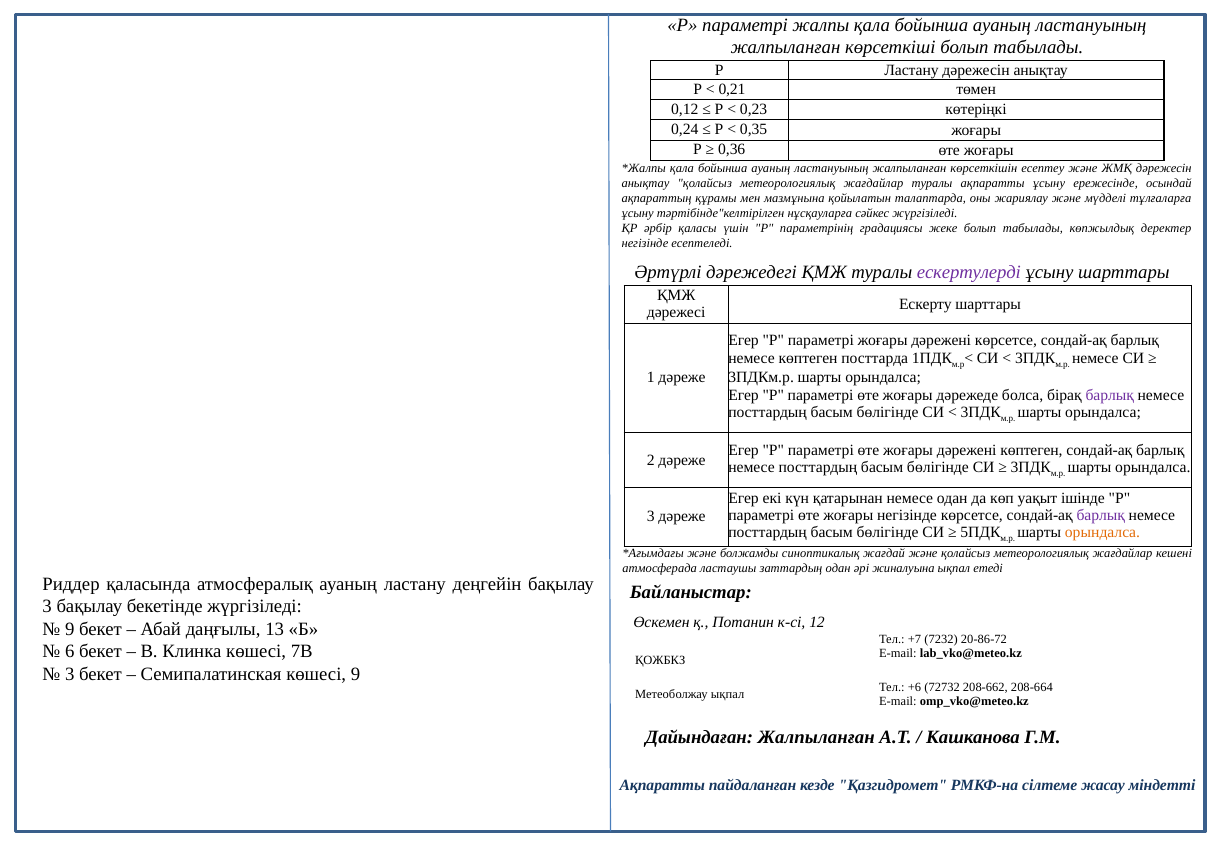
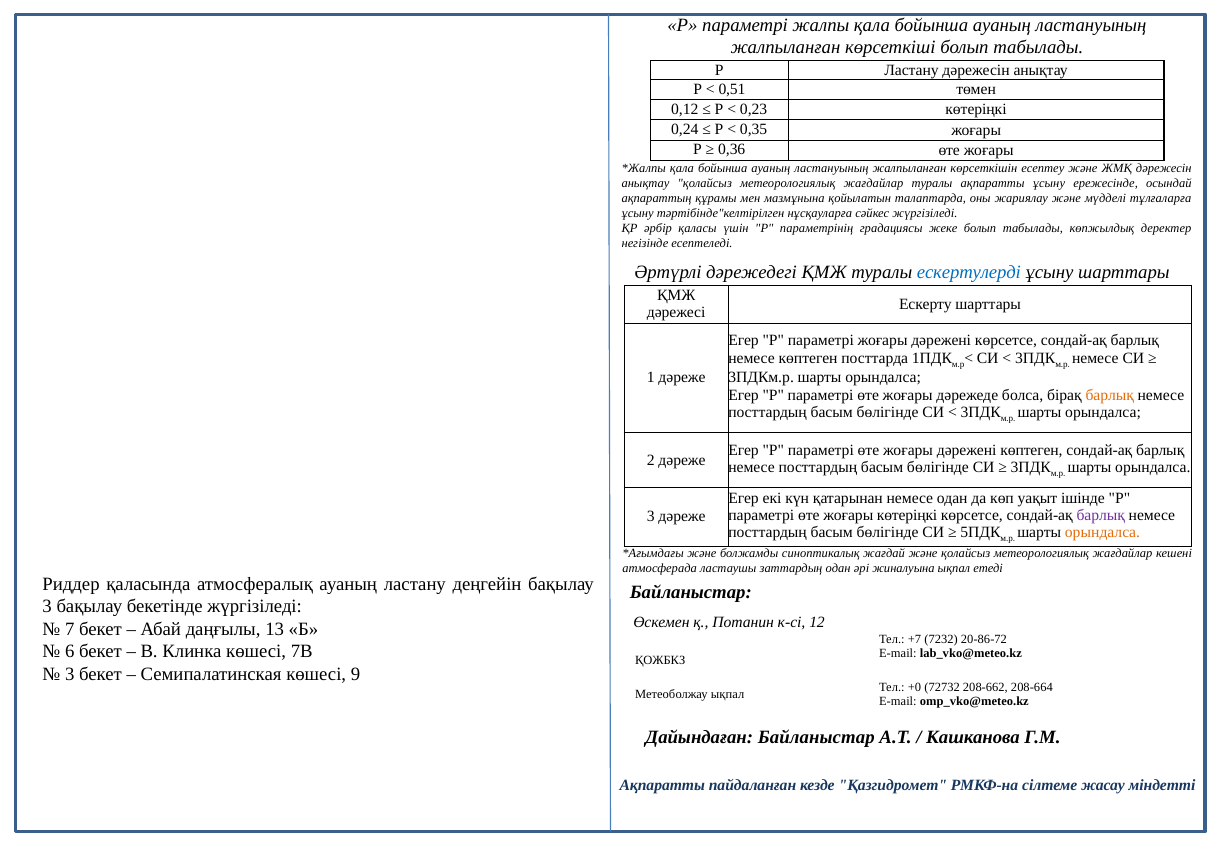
0,21: 0,21 -> 0,51
ескертулерді colour: purple -> blue
барлық at (1110, 395) colour: purple -> orange
жоғары негізінде: негізінде -> көтеріңкі
9 at (70, 629): 9 -> 7
+6: +6 -> +0
Дайындаған Жалпыланған: Жалпыланған -> Байланыстар
